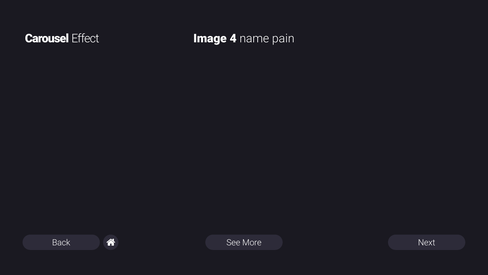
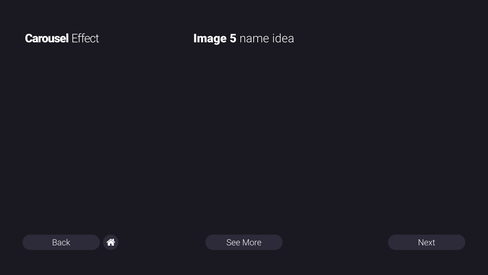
4: 4 -> 5
pain: pain -> idea
